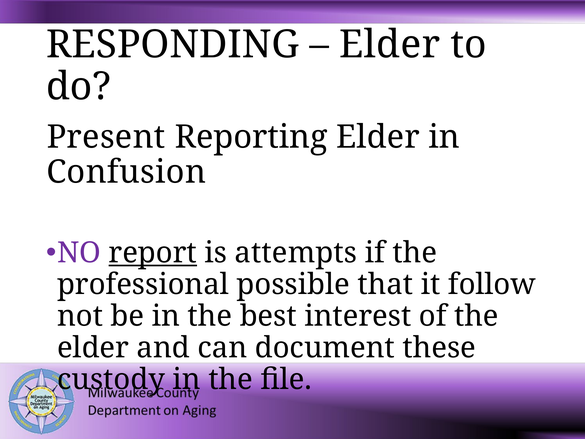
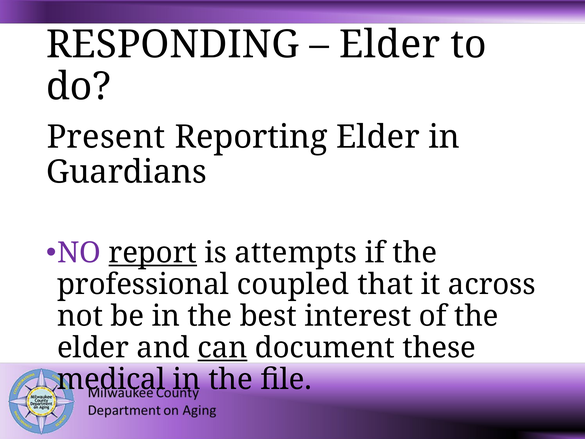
Confusion: Confusion -> Guardians
possible: possible -> coupled
follow: follow -> across
can underline: none -> present
custody: custody -> medical
